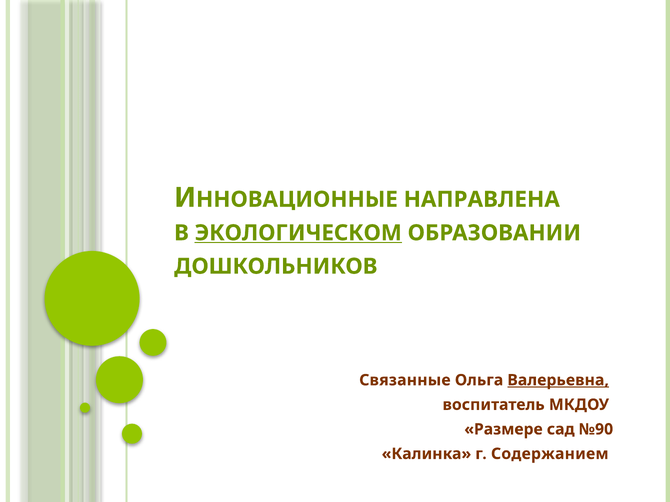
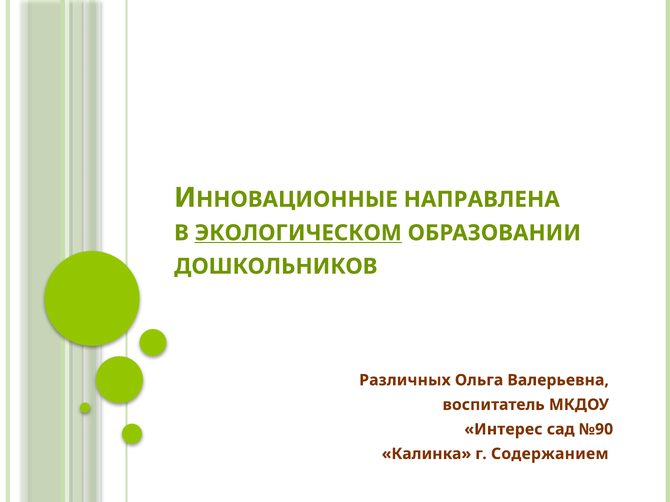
Связанные: Связанные -> Различных
Валерьевна underline: present -> none
Размере: Размере -> Интерес
